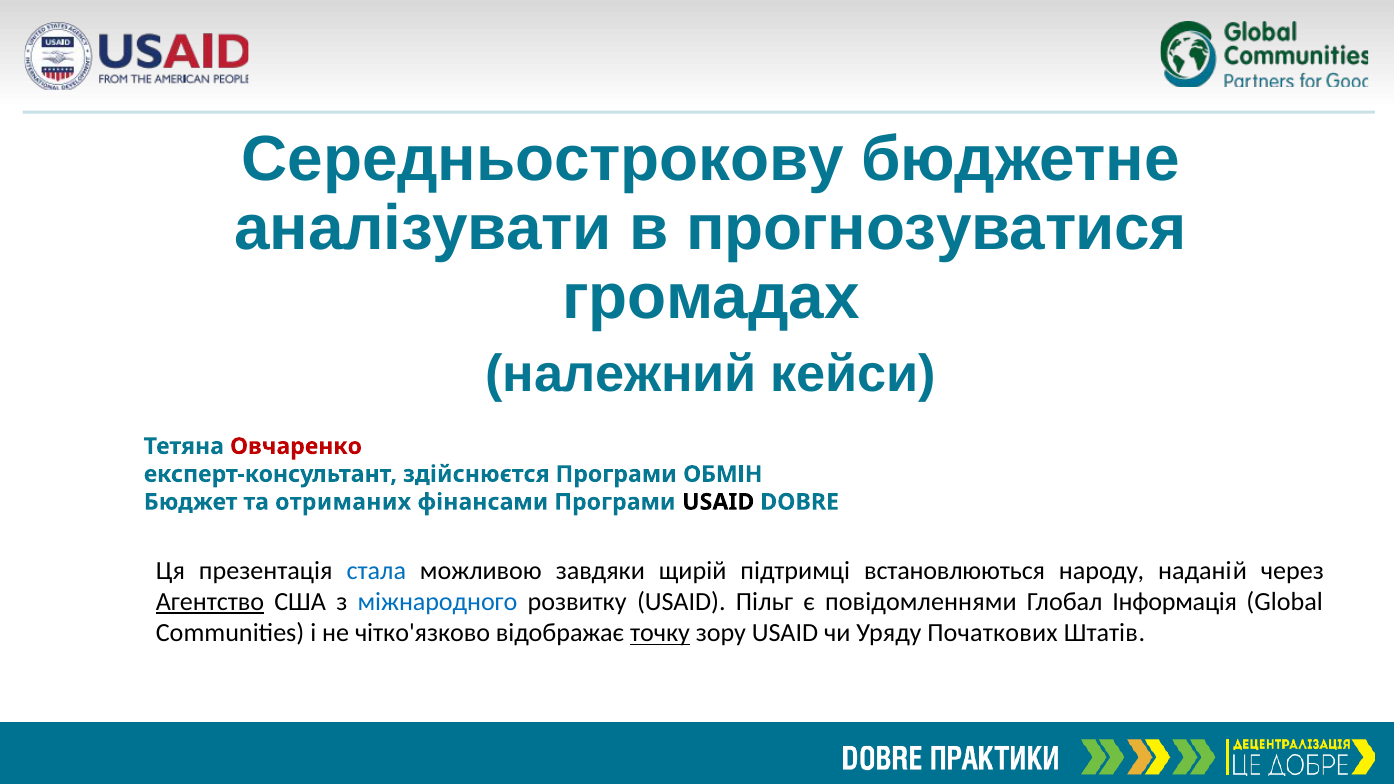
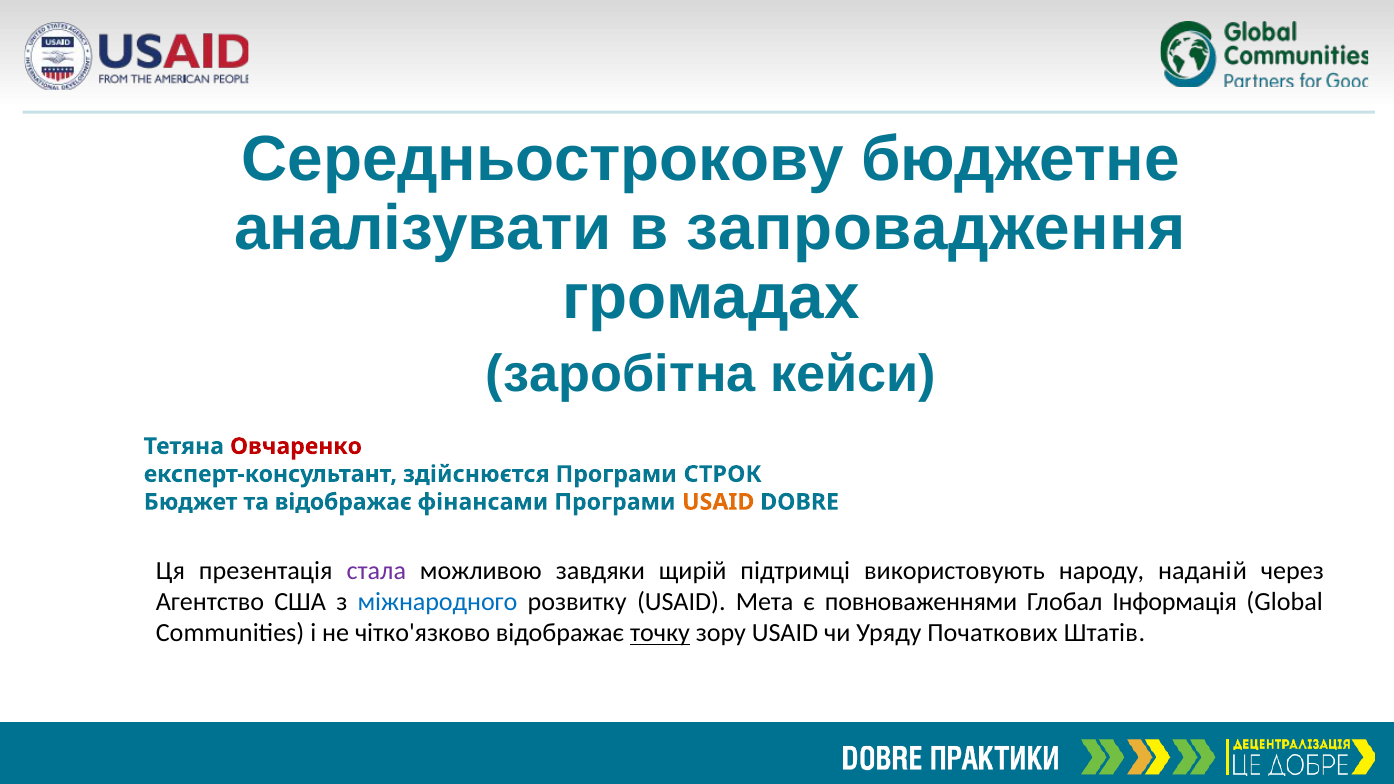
прогнозуватися: прогнозуватися -> запровадження
належний: належний -> заробітна
ОБМІН: ОБМІН -> СТРОК
та отриманих: отриманих -> відображає
USAID at (718, 502) colour: black -> orange
стала colour: blue -> purple
встановлюються: встановлюються -> використовують
Агентство underline: present -> none
Пільг: Пільг -> Мета
повідомленнями: повідомленнями -> повноваженнями
